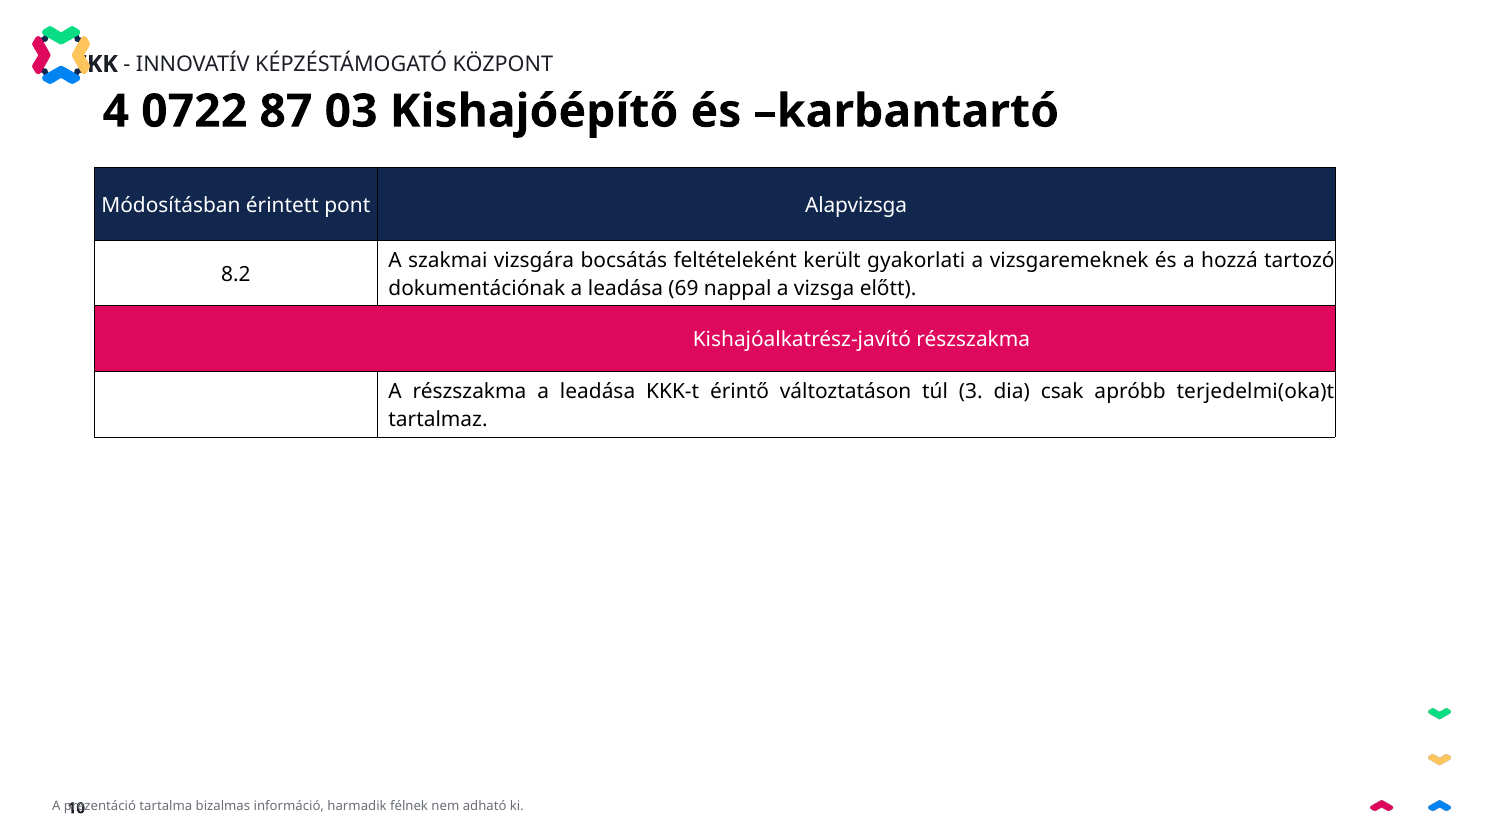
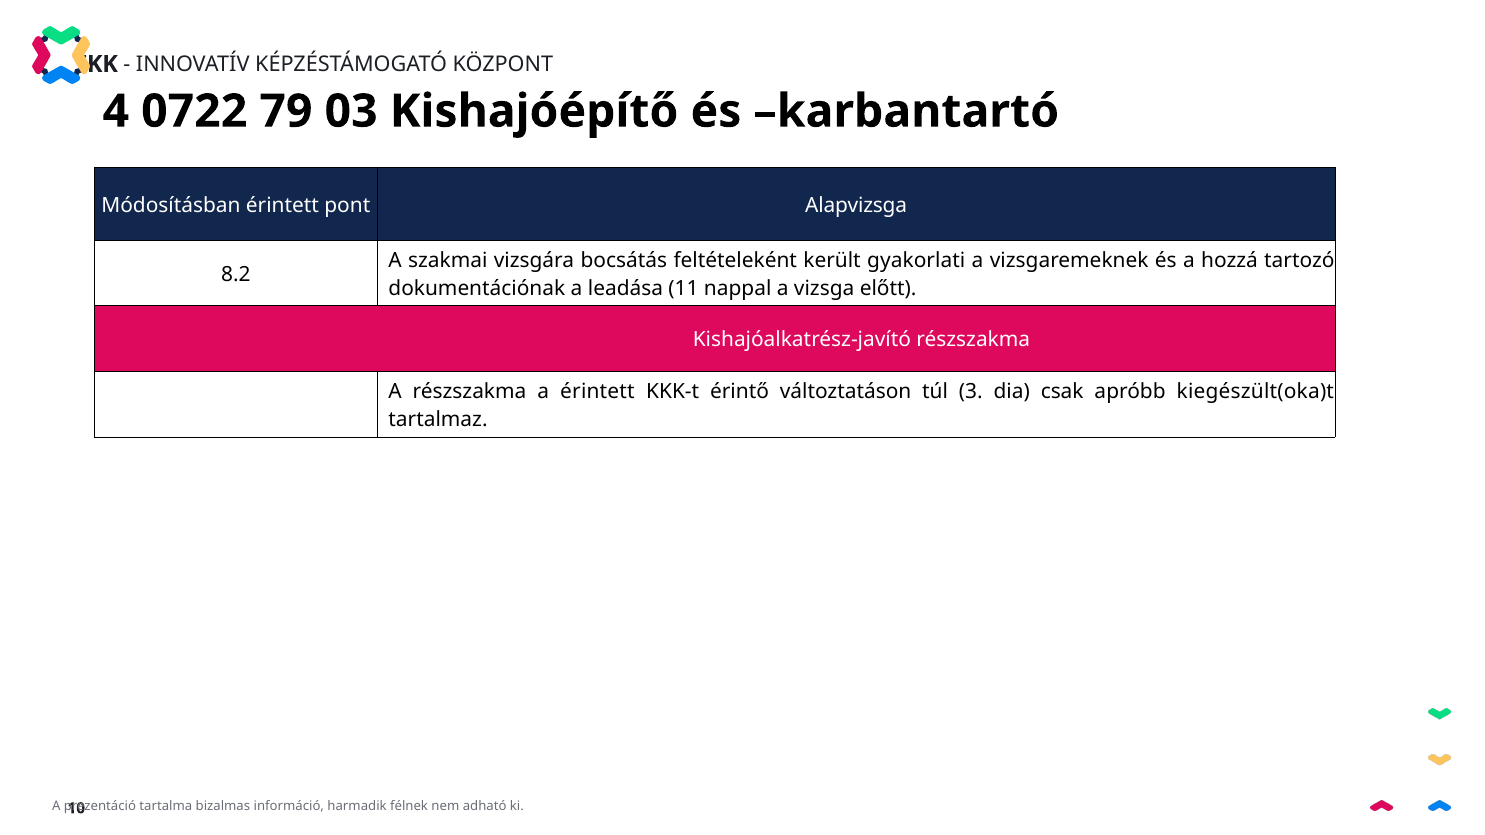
87: 87 -> 79
69: 69 -> 11
részszakma a leadása: leadása -> érintett
terjedelmi(oka)t: terjedelmi(oka)t -> kiegészült(oka)t
